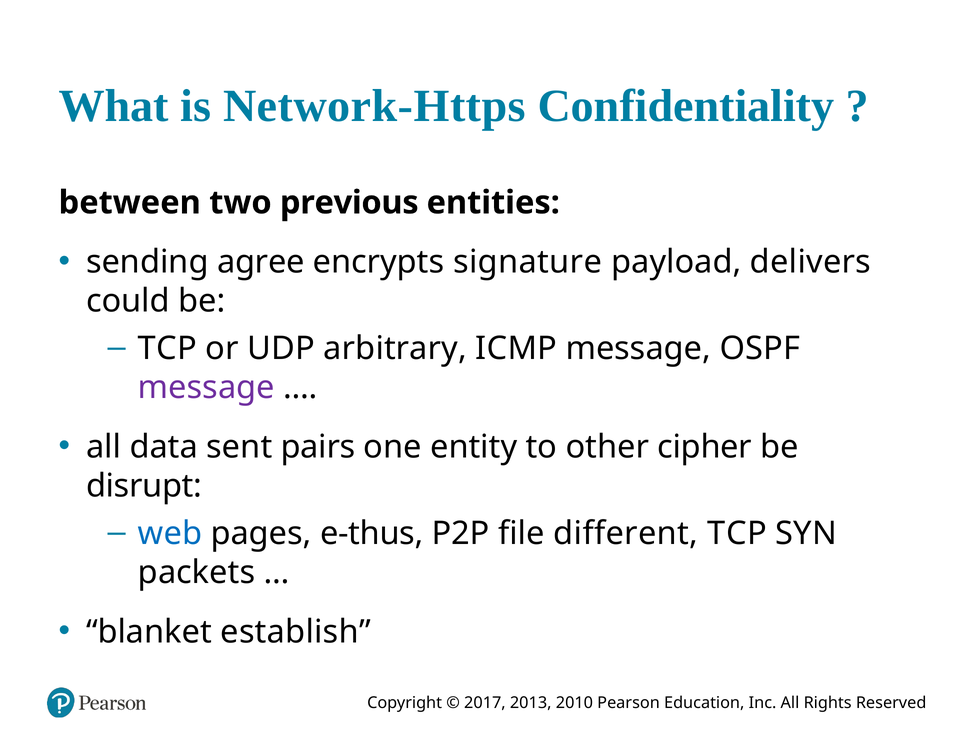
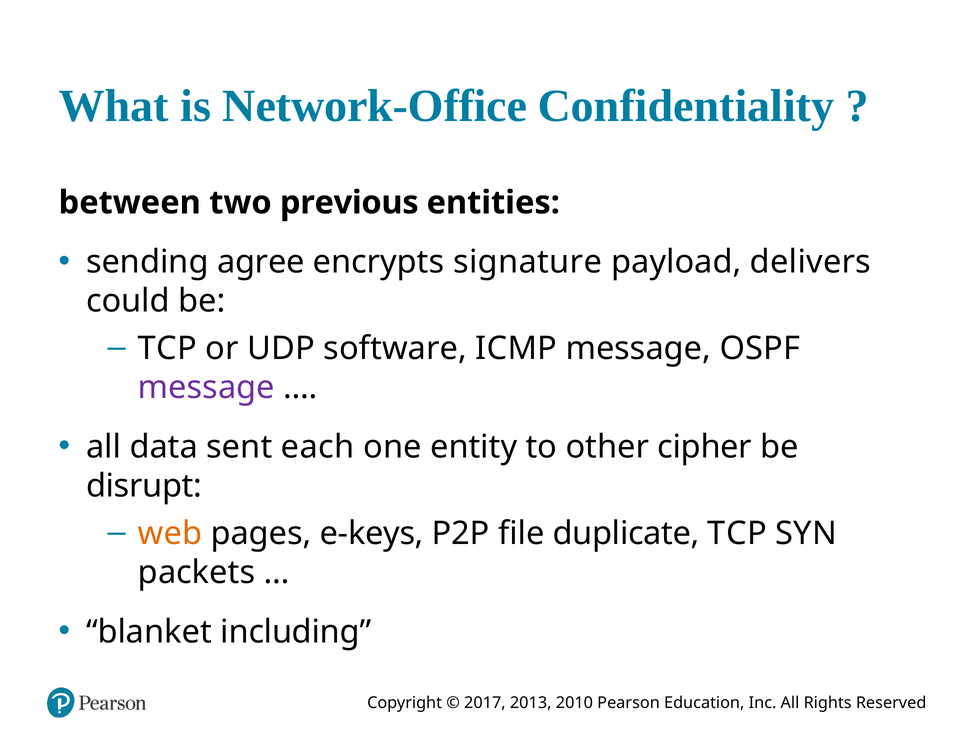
Network-Https: Network-Https -> Network-Office
arbitrary: arbitrary -> software
pairs: pairs -> each
web colour: blue -> orange
e-thus: e-thus -> e-keys
different: different -> duplicate
establish: establish -> including
